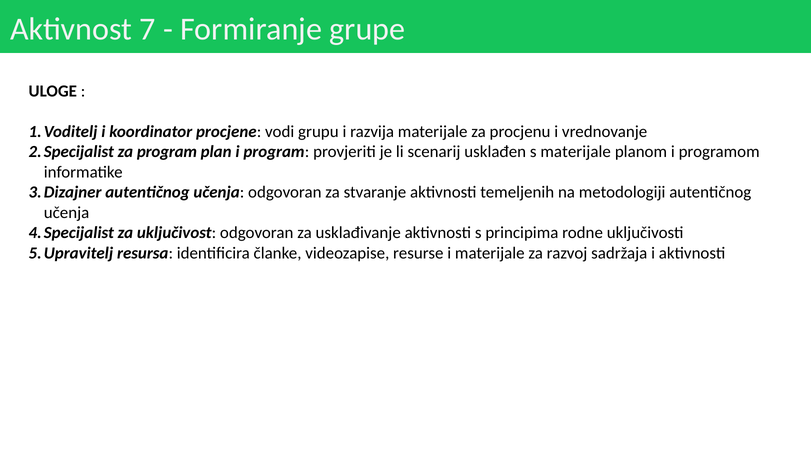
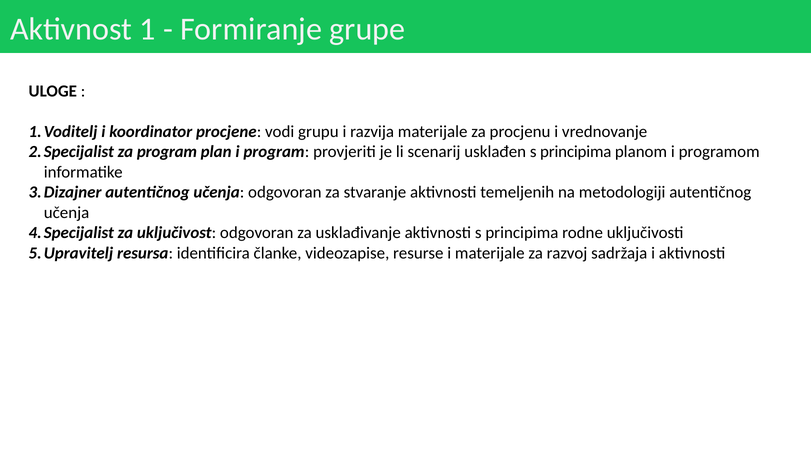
7: 7 -> 1
usklađen s materijale: materijale -> principima
